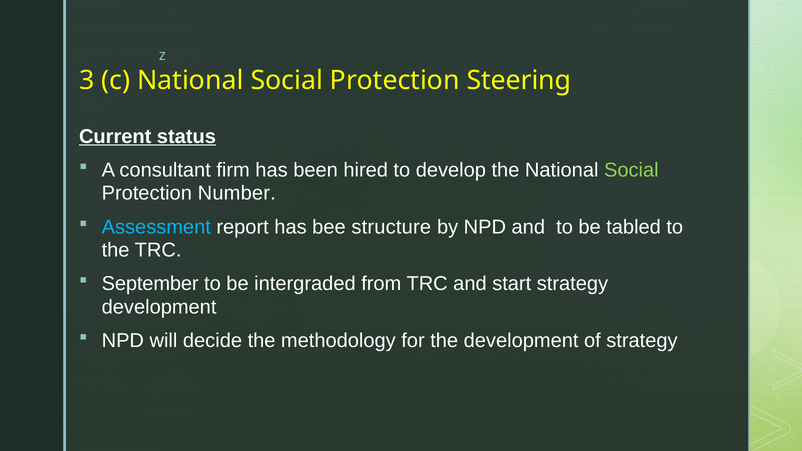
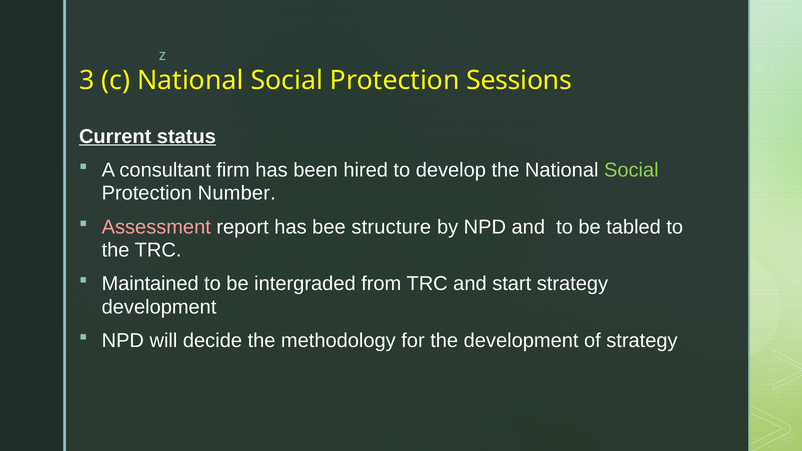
Steering: Steering -> Sessions
Assessment colour: light blue -> pink
September: September -> Maintained
